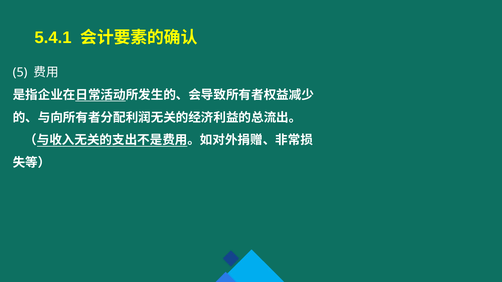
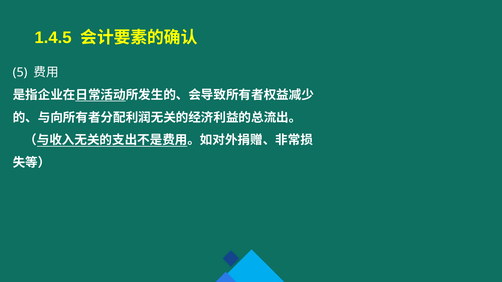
5.4.1: 5.4.1 -> 1.4.5
